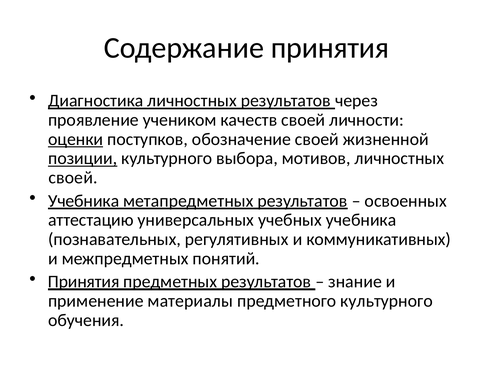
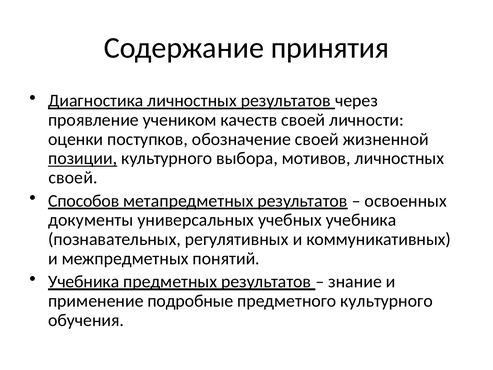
оценки underline: present -> none
Учебника at (84, 201): Учебника -> Способов
аттестацию: аттестацию -> документы
Принятия at (84, 281): Принятия -> Учебника
материалы: материалы -> подробные
